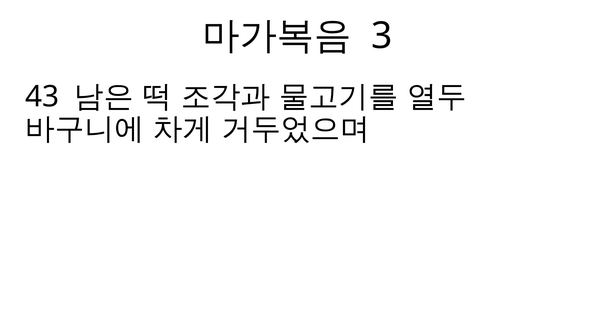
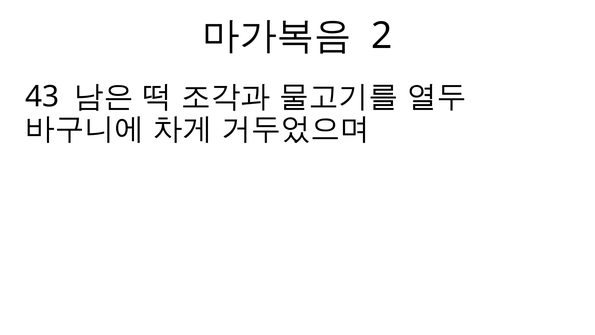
3: 3 -> 2
